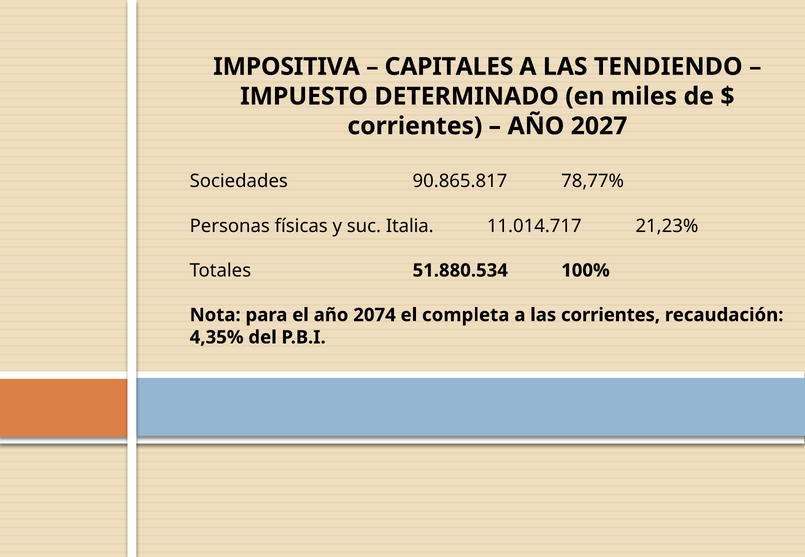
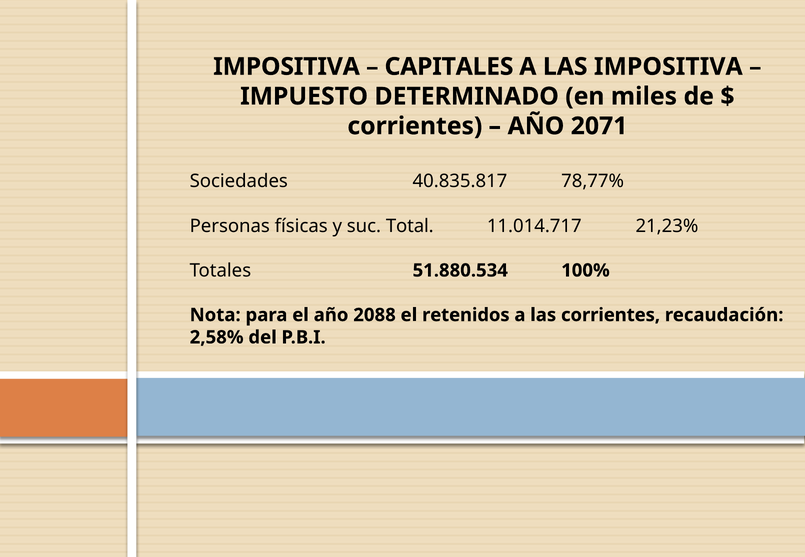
LAS TENDIENDO: TENDIENDO -> IMPOSITIVA
2027: 2027 -> 2071
90.865.817: 90.865.817 -> 40.835.817
Italia: Italia -> Total
2074: 2074 -> 2088
completa: completa -> retenidos
4,35%: 4,35% -> 2,58%
